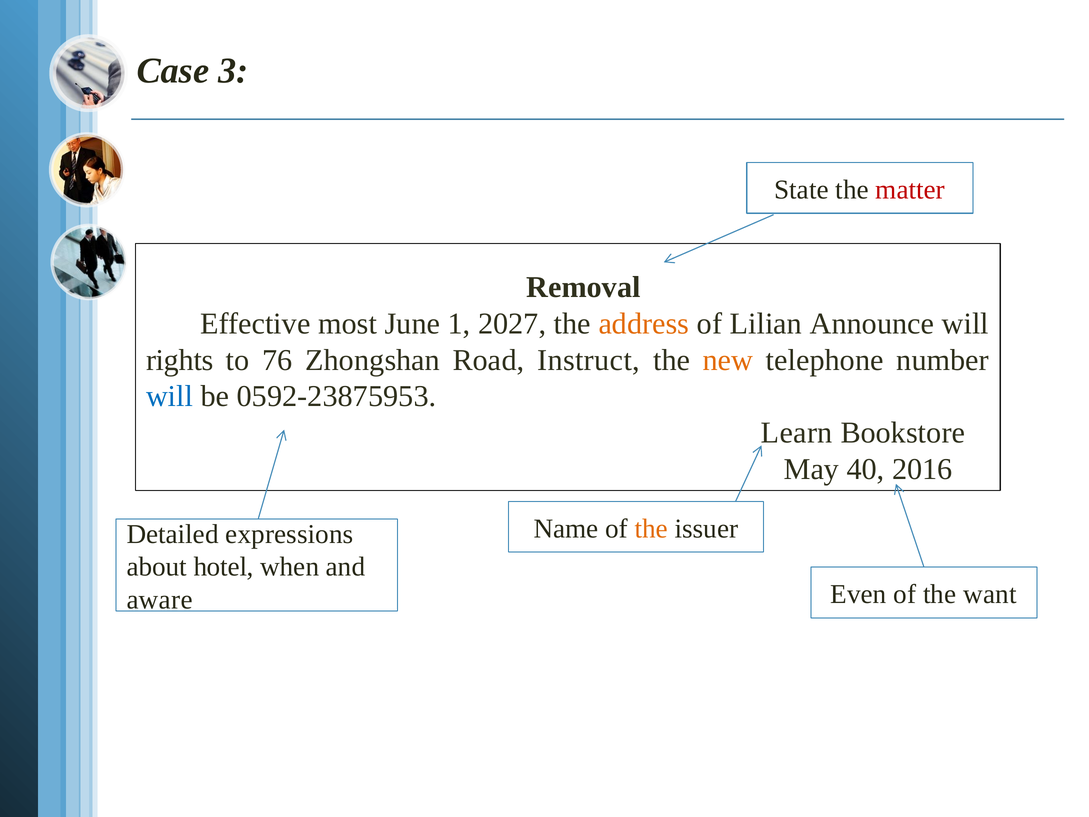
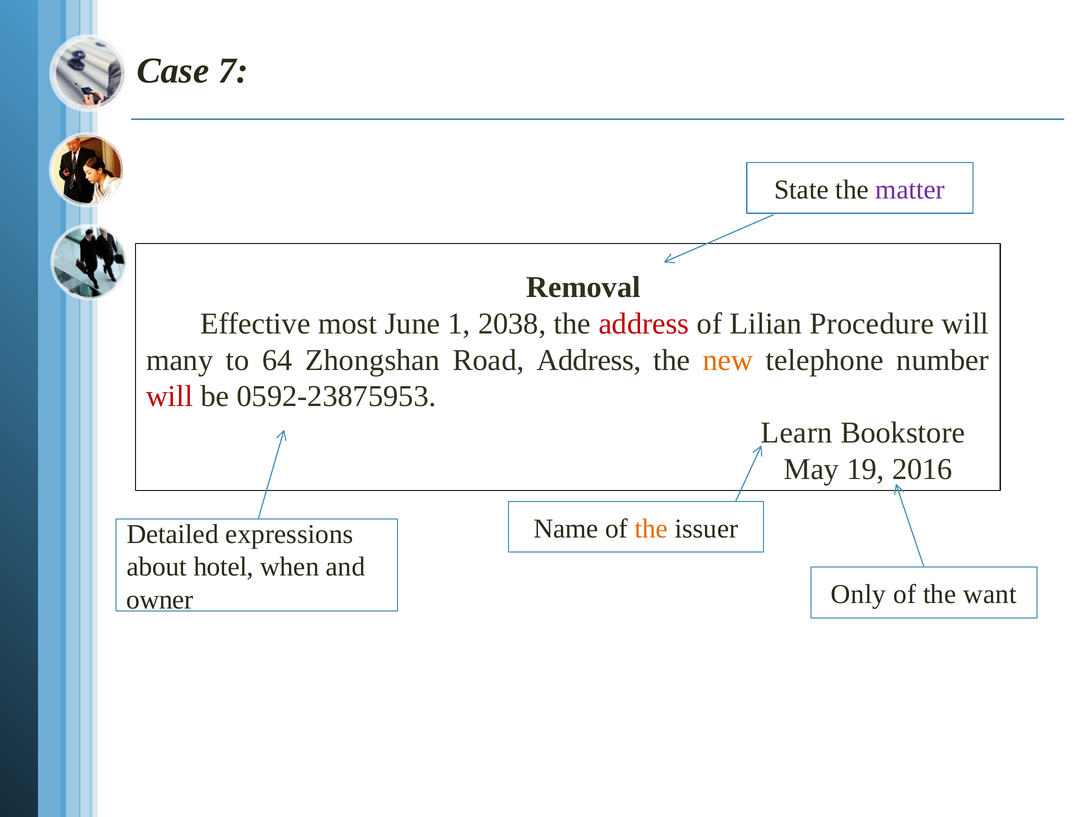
3: 3 -> 7
matter colour: red -> purple
2027: 2027 -> 2038
address at (644, 324) colour: orange -> red
Announce: Announce -> Procedure
rights: rights -> many
76: 76 -> 64
Road Instruct: Instruct -> Address
will at (170, 396) colour: blue -> red
40: 40 -> 19
Even: Even -> Only
aware: aware -> owner
